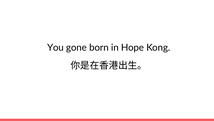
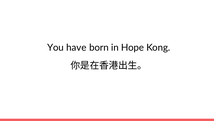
gone: gone -> have
